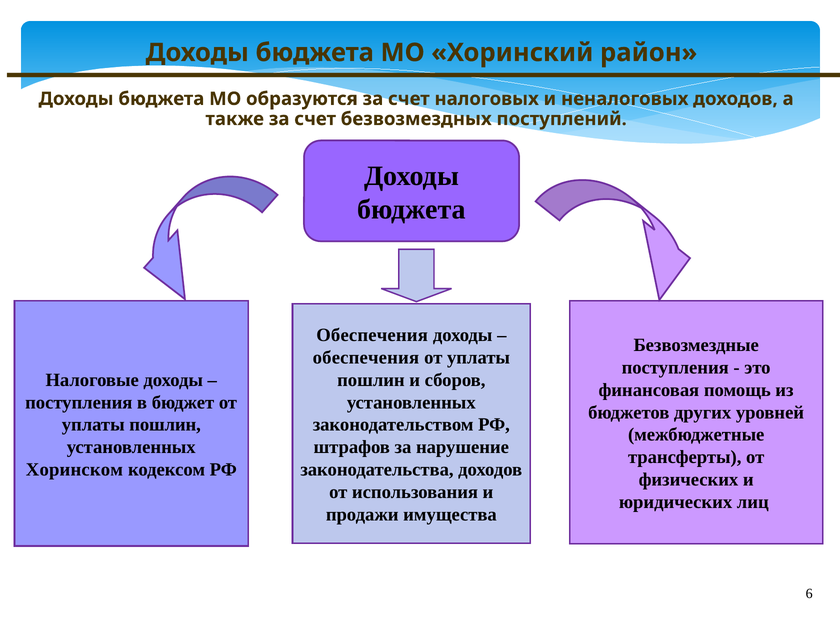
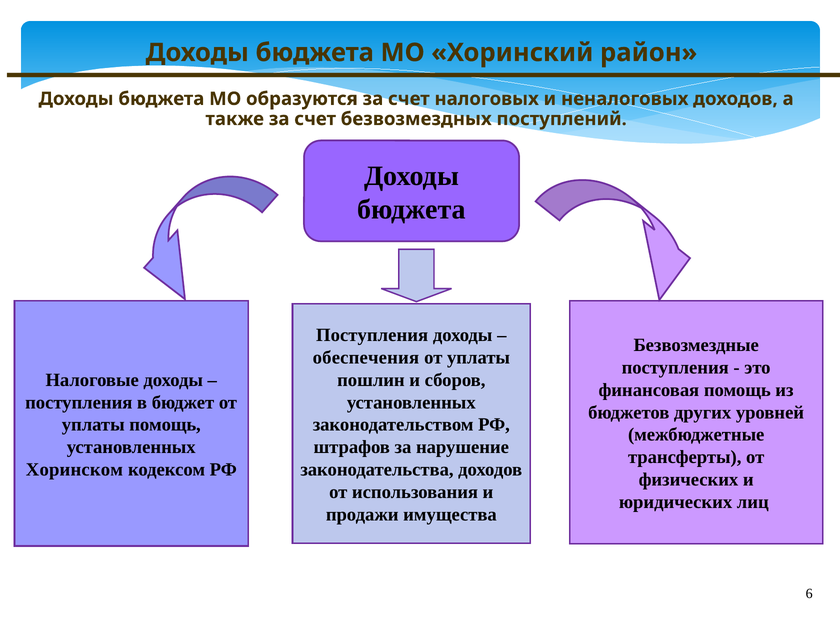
Обеспечения at (372, 335): Обеспечения -> Поступления
пошлин at (165, 425): пошлин -> помощь
